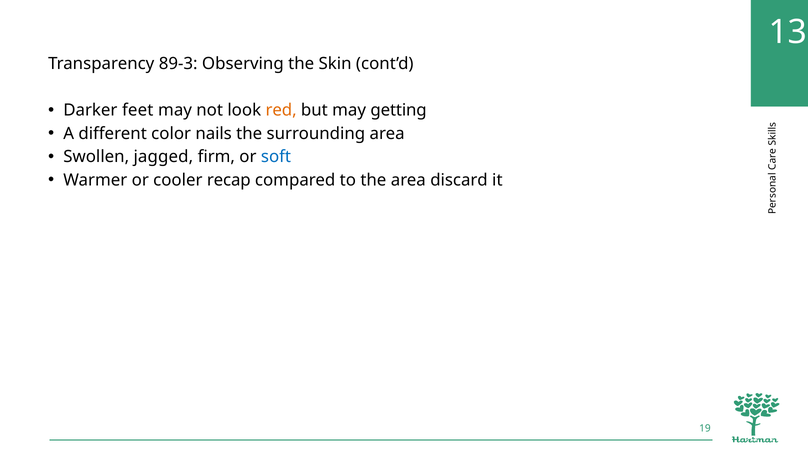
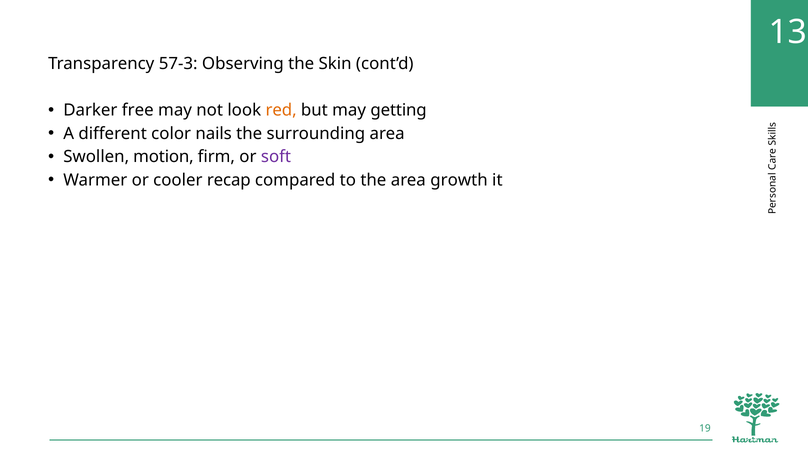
89-3: 89-3 -> 57-3
feet: feet -> free
jagged: jagged -> motion
soft colour: blue -> purple
discard: discard -> growth
